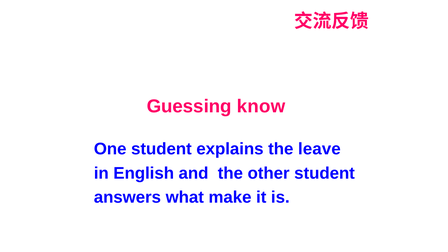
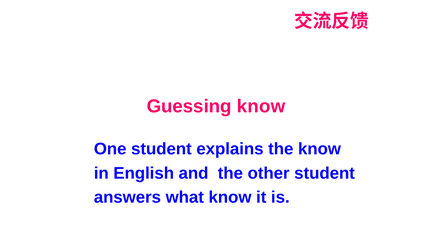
the leave: leave -> know
what make: make -> know
